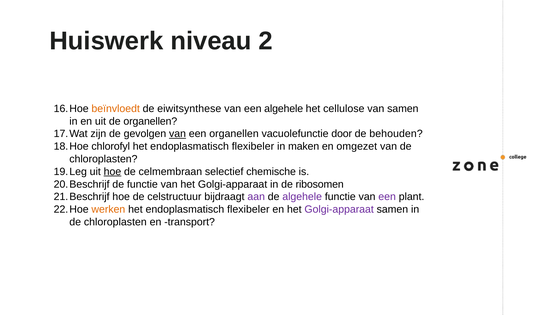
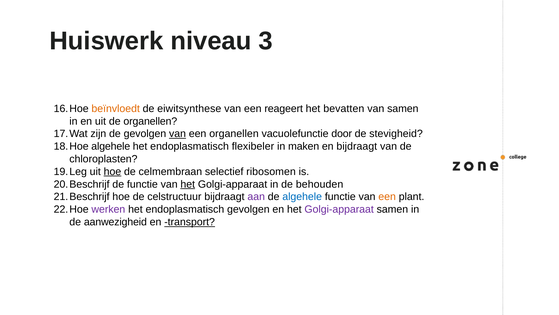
2: 2 -> 3
een algehele: algehele -> reageert
cellulose: cellulose -> bevatten
behouden: behouden -> stevigheid
chlorofyl at (111, 146): chlorofyl -> algehele
en omgezet: omgezet -> bijdraagt
chemische: chemische -> ribosomen
het at (188, 184) underline: none -> present
ribosomen: ribosomen -> behouden
algehele at (302, 196) colour: purple -> blue
een at (387, 196) colour: purple -> orange
werken colour: orange -> purple
flexibeler at (248, 209): flexibeler -> gevolgen
chloroplasten at (115, 222): chloroplasten -> aanwezigheid
transport underline: none -> present
